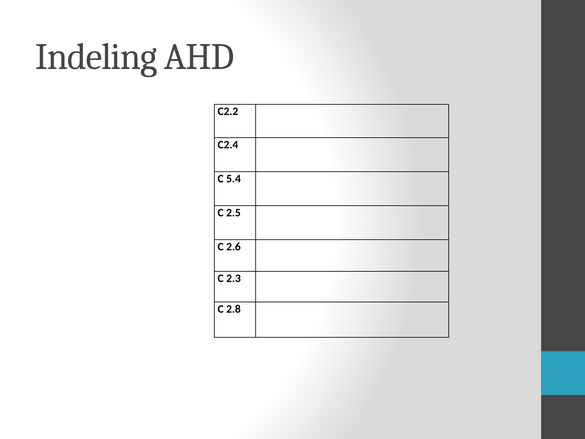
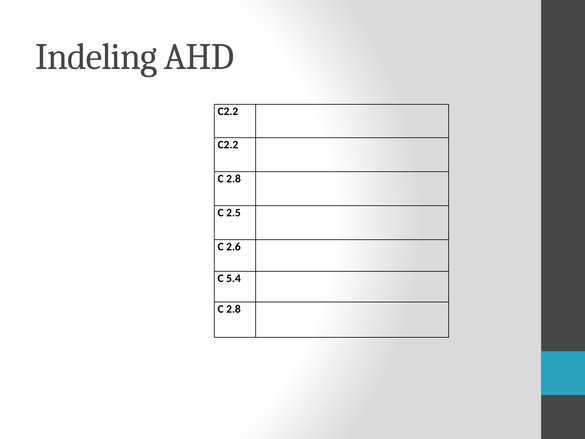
C2.4 at (228, 145): C2.4 -> C2.2
5.4 at (233, 179): 5.4 -> 2.8
2.3: 2.3 -> 5.4
